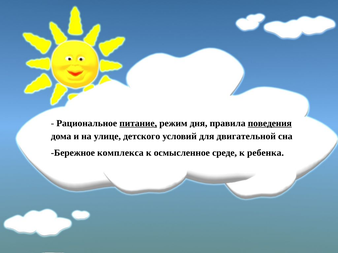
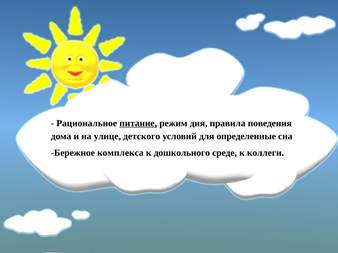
поведения underline: present -> none
двигательной: двигательной -> определенные
осмысленное: осмысленное -> дошкольного
ребенка: ребенка -> коллеги
